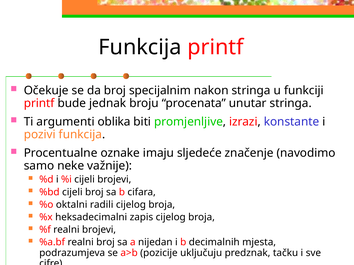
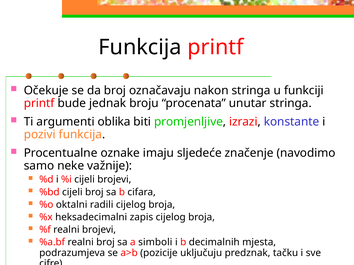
specijalnim: specijalnim -> označavaju
nijedan: nijedan -> simboli
